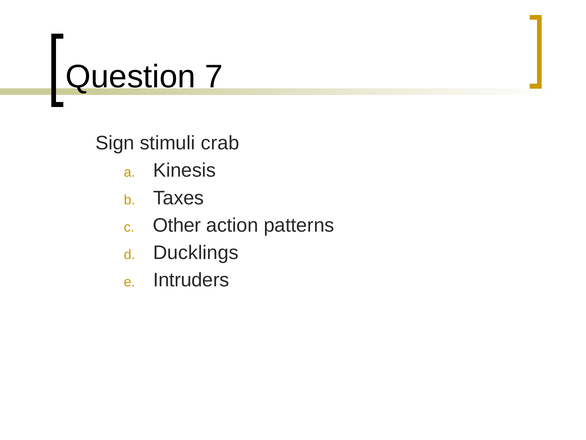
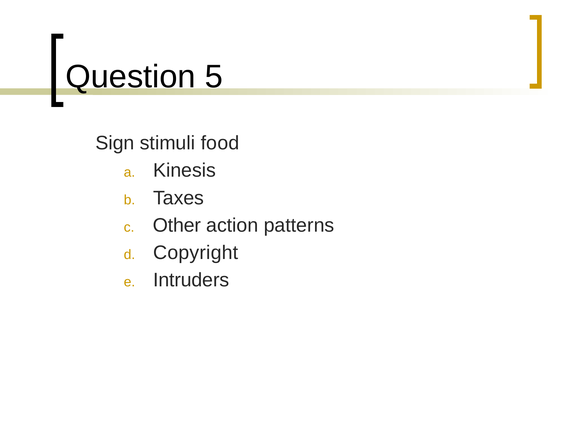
7: 7 -> 5
crab: crab -> food
Ducklings: Ducklings -> Copyright
